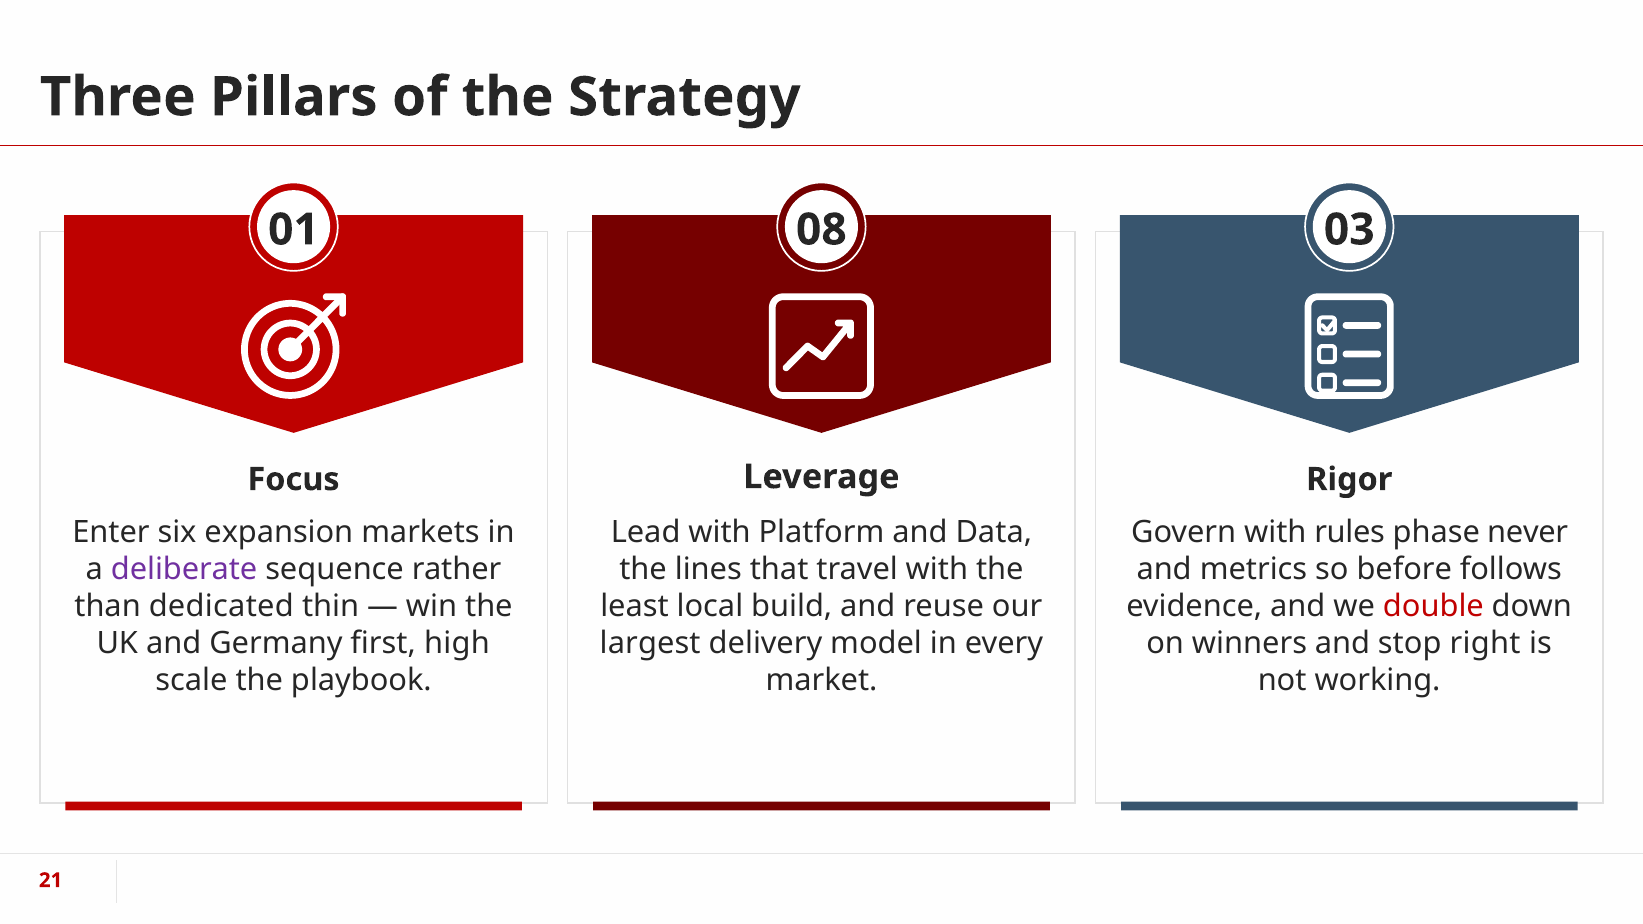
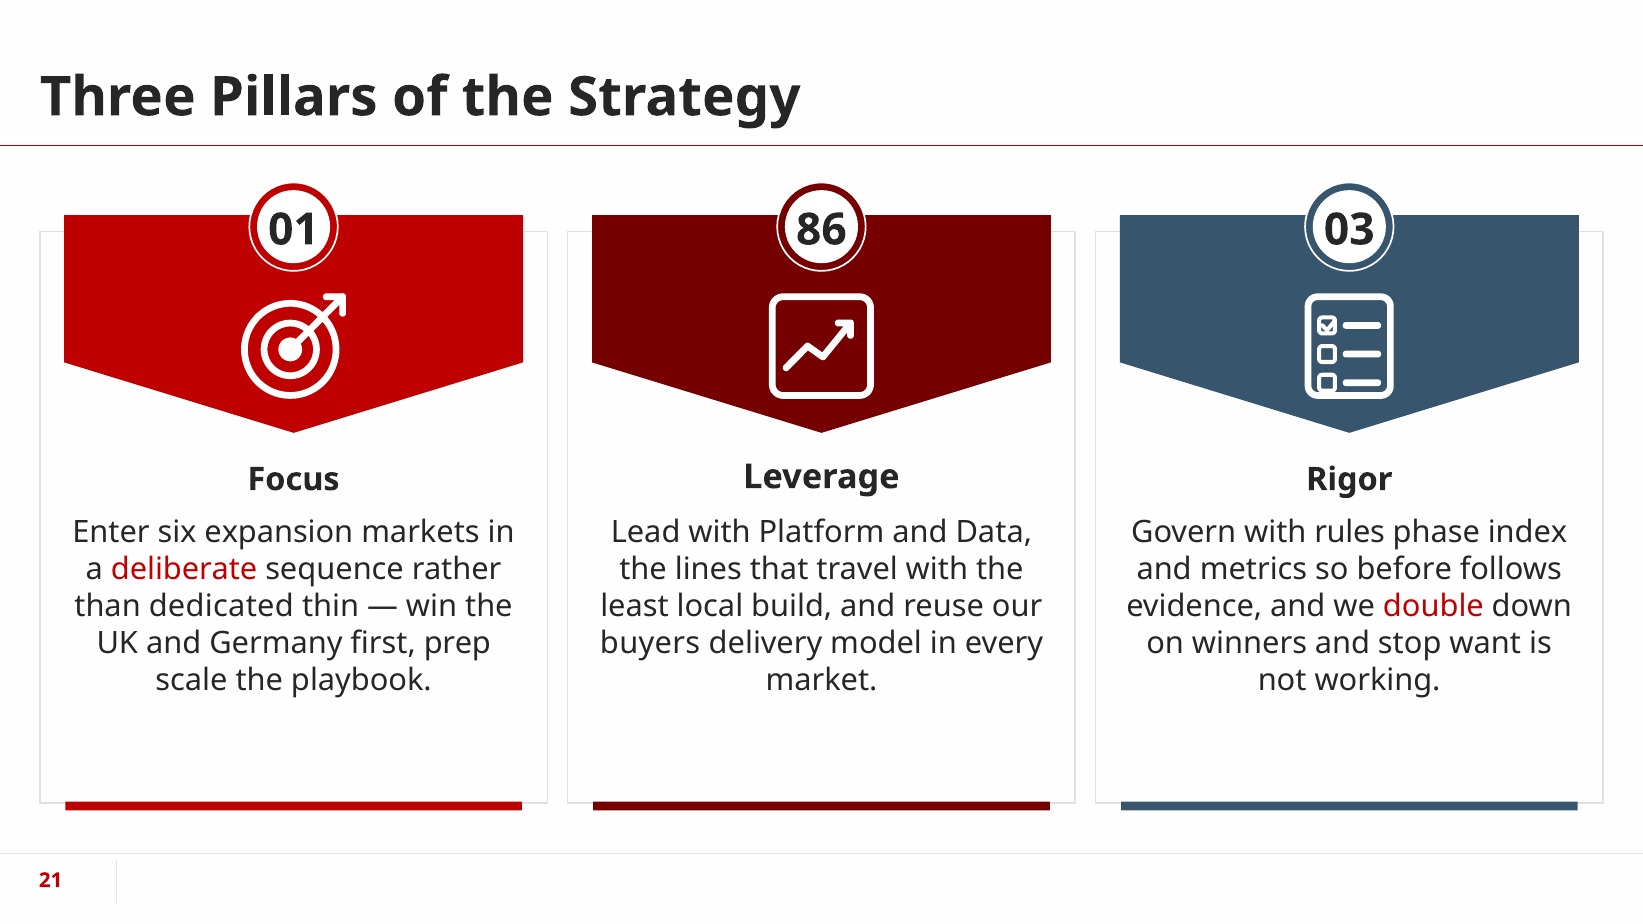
08: 08 -> 86
never: never -> index
deliberate colour: purple -> red
high: high -> prep
largest: largest -> buyers
right: right -> want
